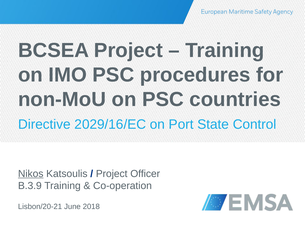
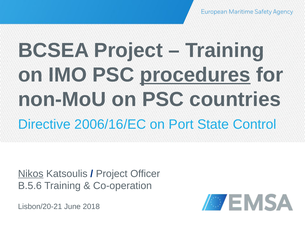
procedures underline: none -> present
2029/16/EC: 2029/16/EC -> 2006/16/EC
B.3.9: B.3.9 -> B.5.6
